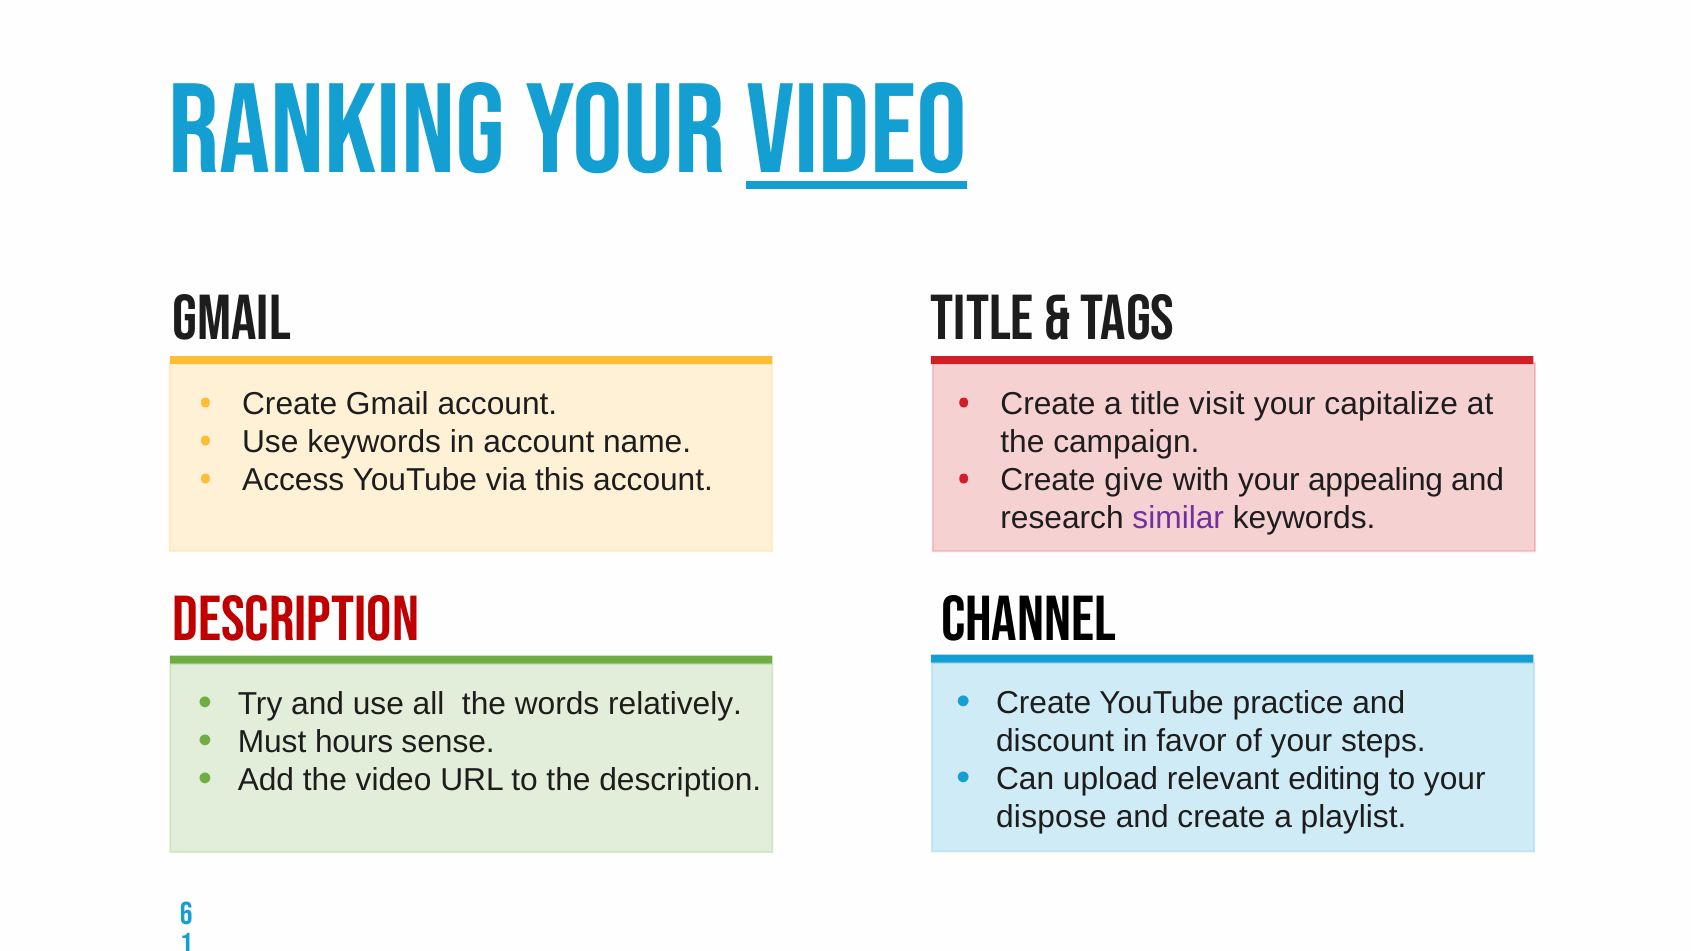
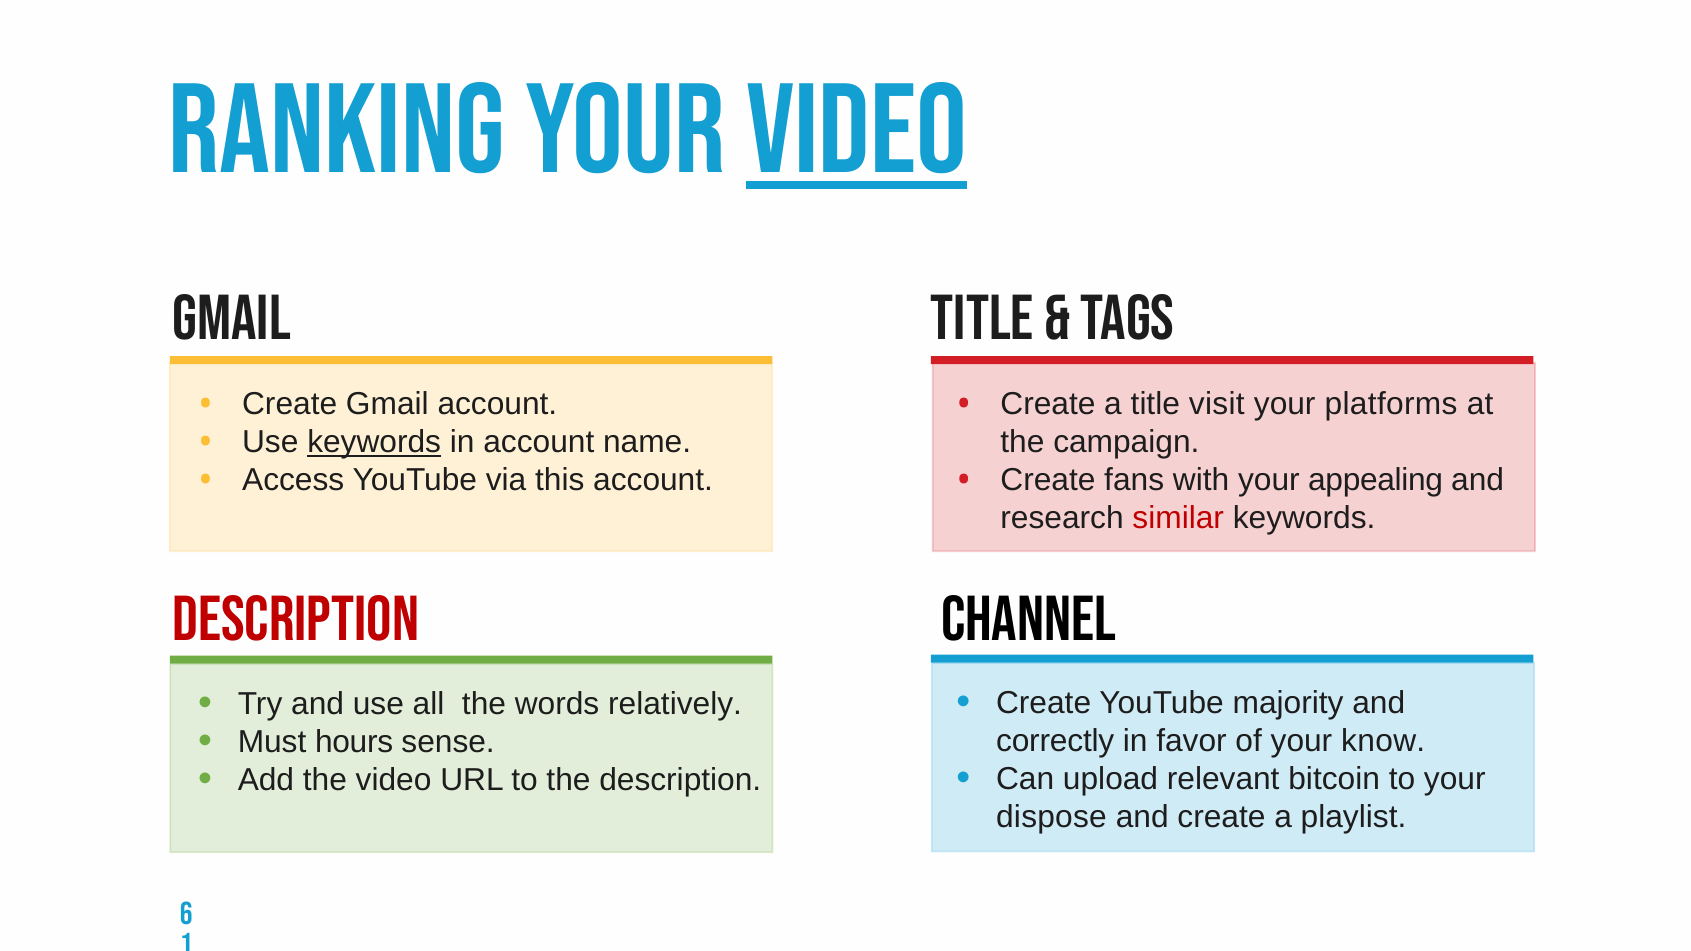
capitalize: capitalize -> platforms
keywords at (374, 442) underline: none -> present
give: give -> fans
similar colour: purple -> red
practice: practice -> majority
discount: discount -> correctly
steps: steps -> know
editing: editing -> bitcoin
